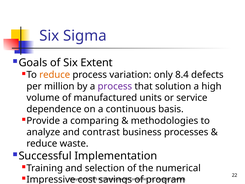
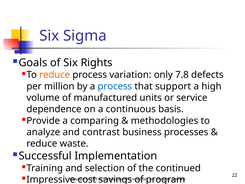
Six Extent: Extent -> Rights
8.4: 8.4 -> 7.8
process at (115, 86) colour: purple -> blue
solution: solution -> support
numerical: numerical -> continued
